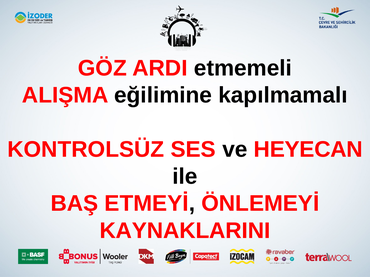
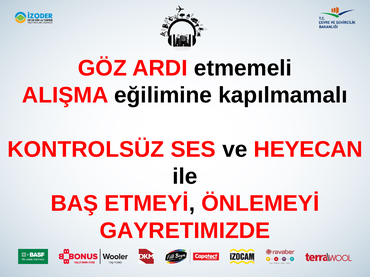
KAYNAKLARINI: KAYNAKLARINI -> GAYRETIMIZDE
